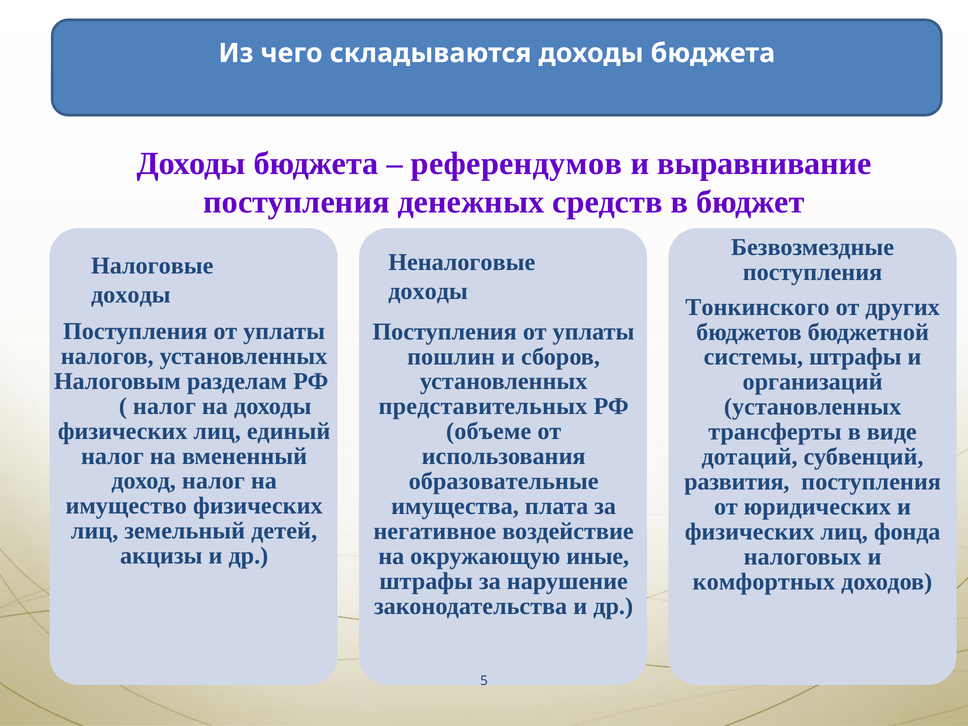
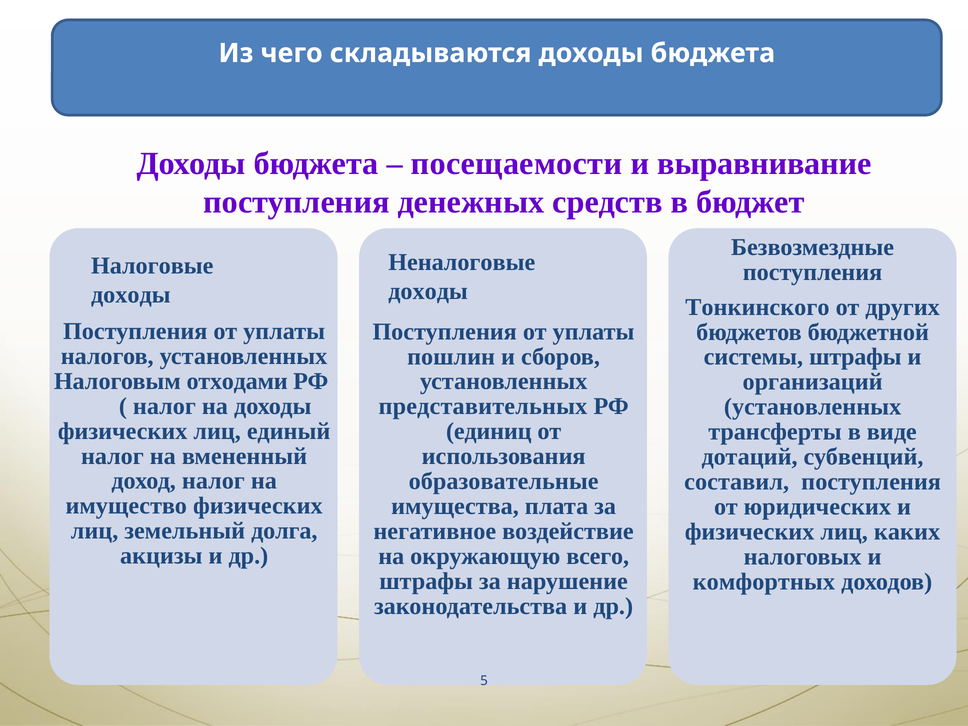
референдумов: референдумов -> посещаемости
разделам: разделам -> отходами
объеме: объеме -> единиц
развития: развития -> составил
детей: детей -> долга
фонда: фонда -> каких
иные: иные -> всего
